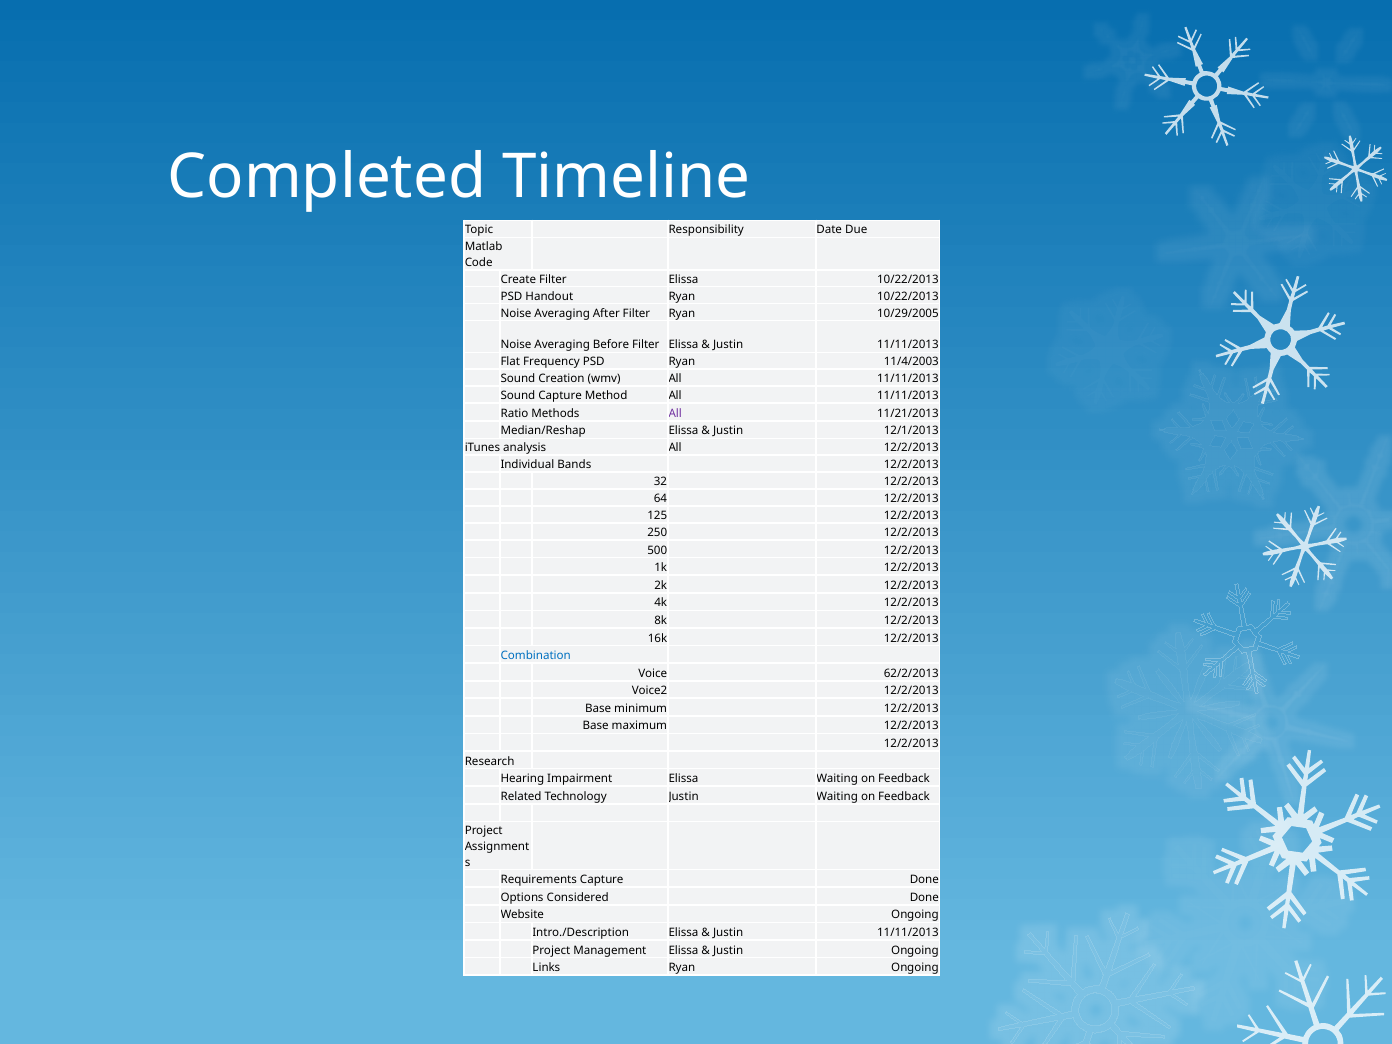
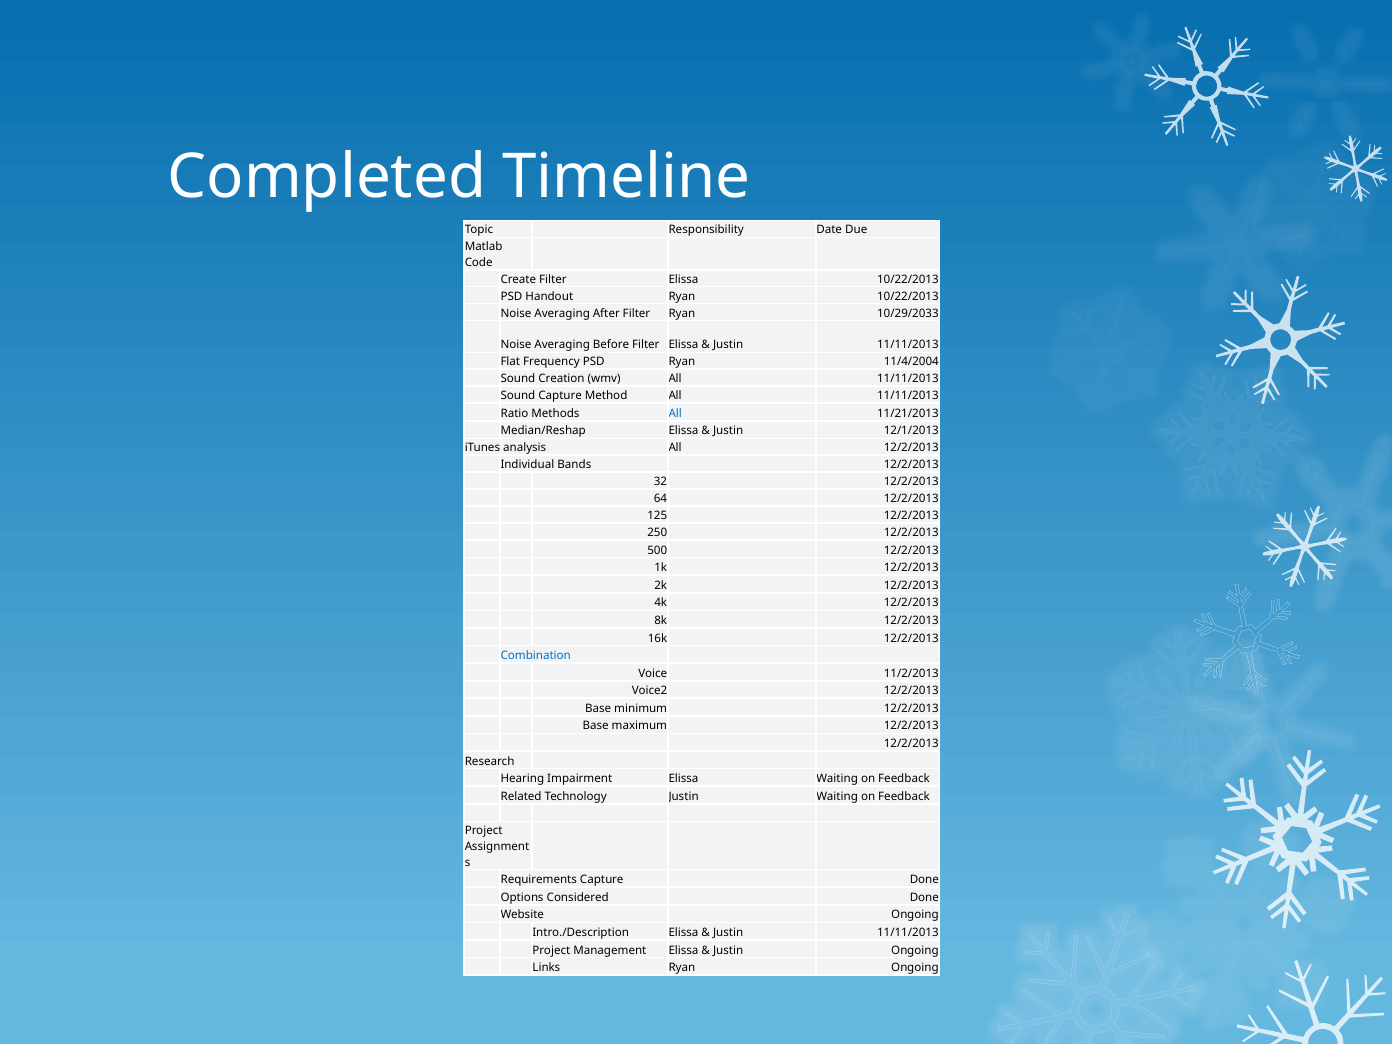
10/29/2005: 10/29/2005 -> 10/29/2033
11/4/2003: 11/4/2003 -> 11/4/2004
All at (675, 413) colour: purple -> blue
62/2/2013: 62/2/2013 -> 11/2/2013
